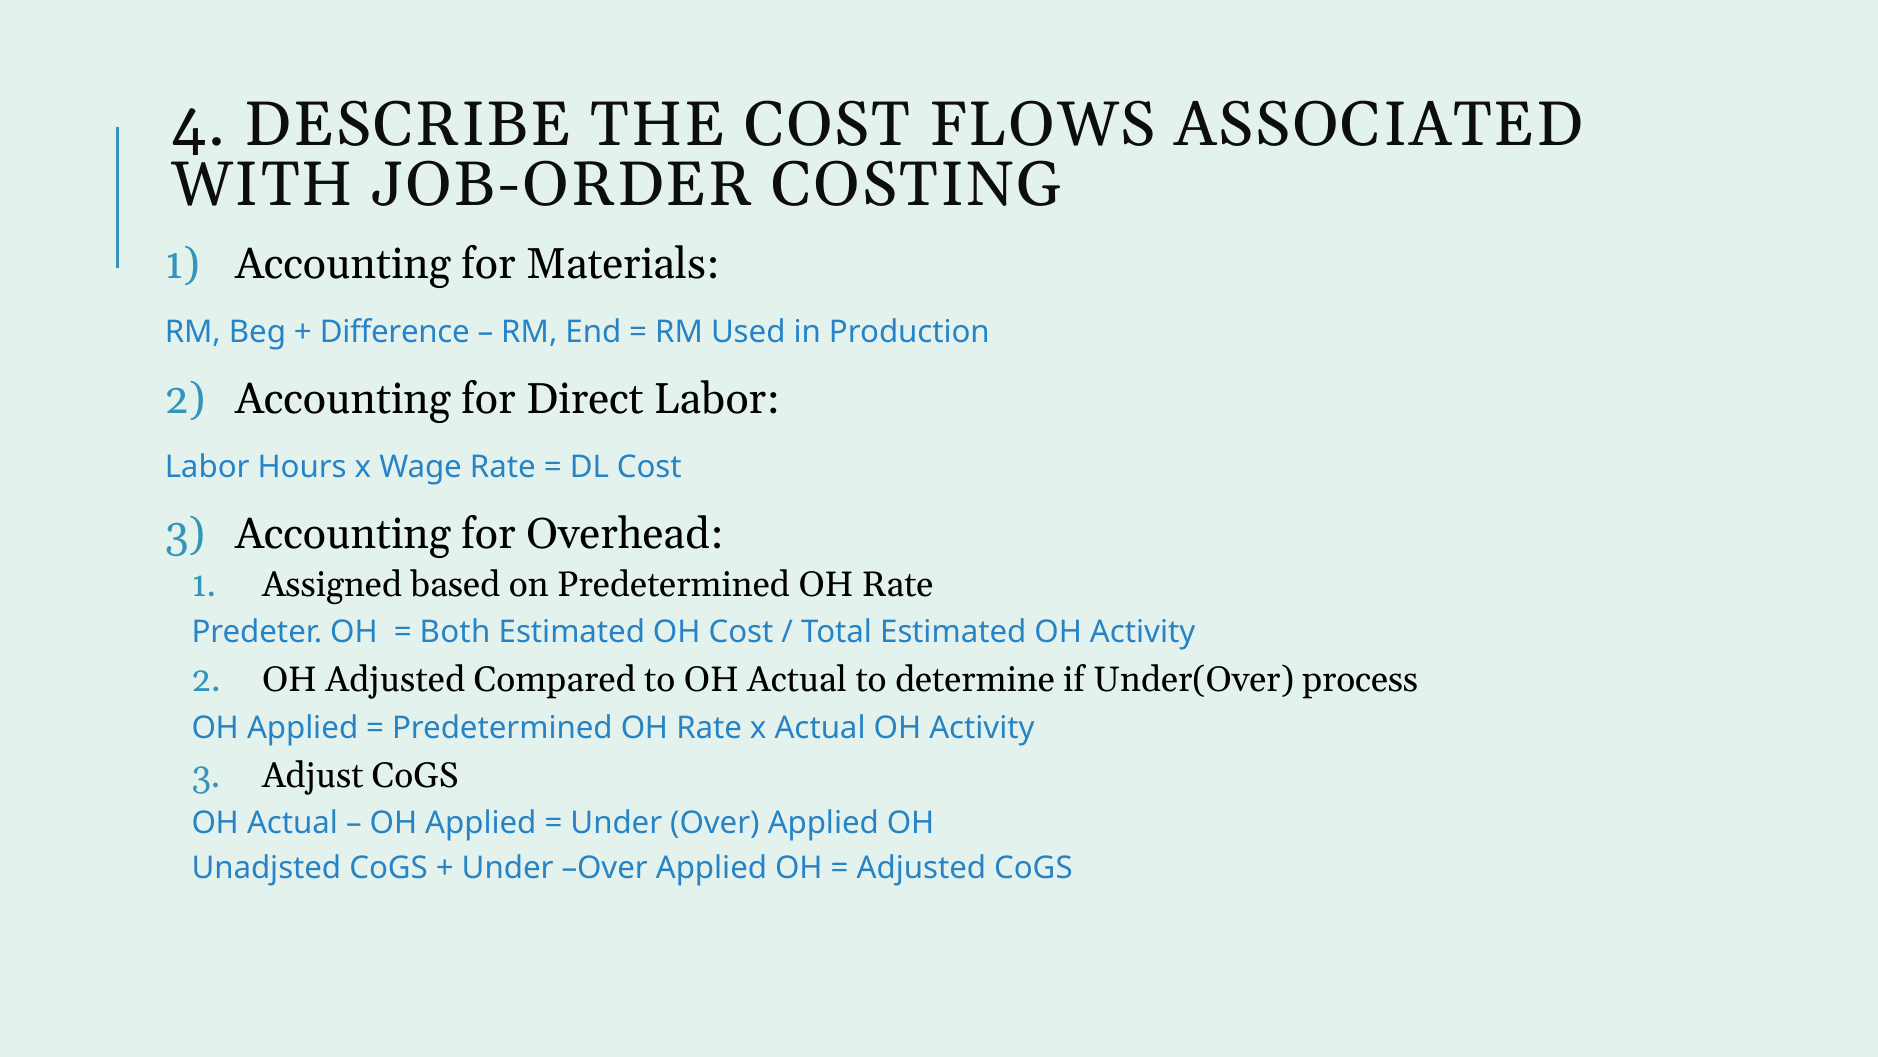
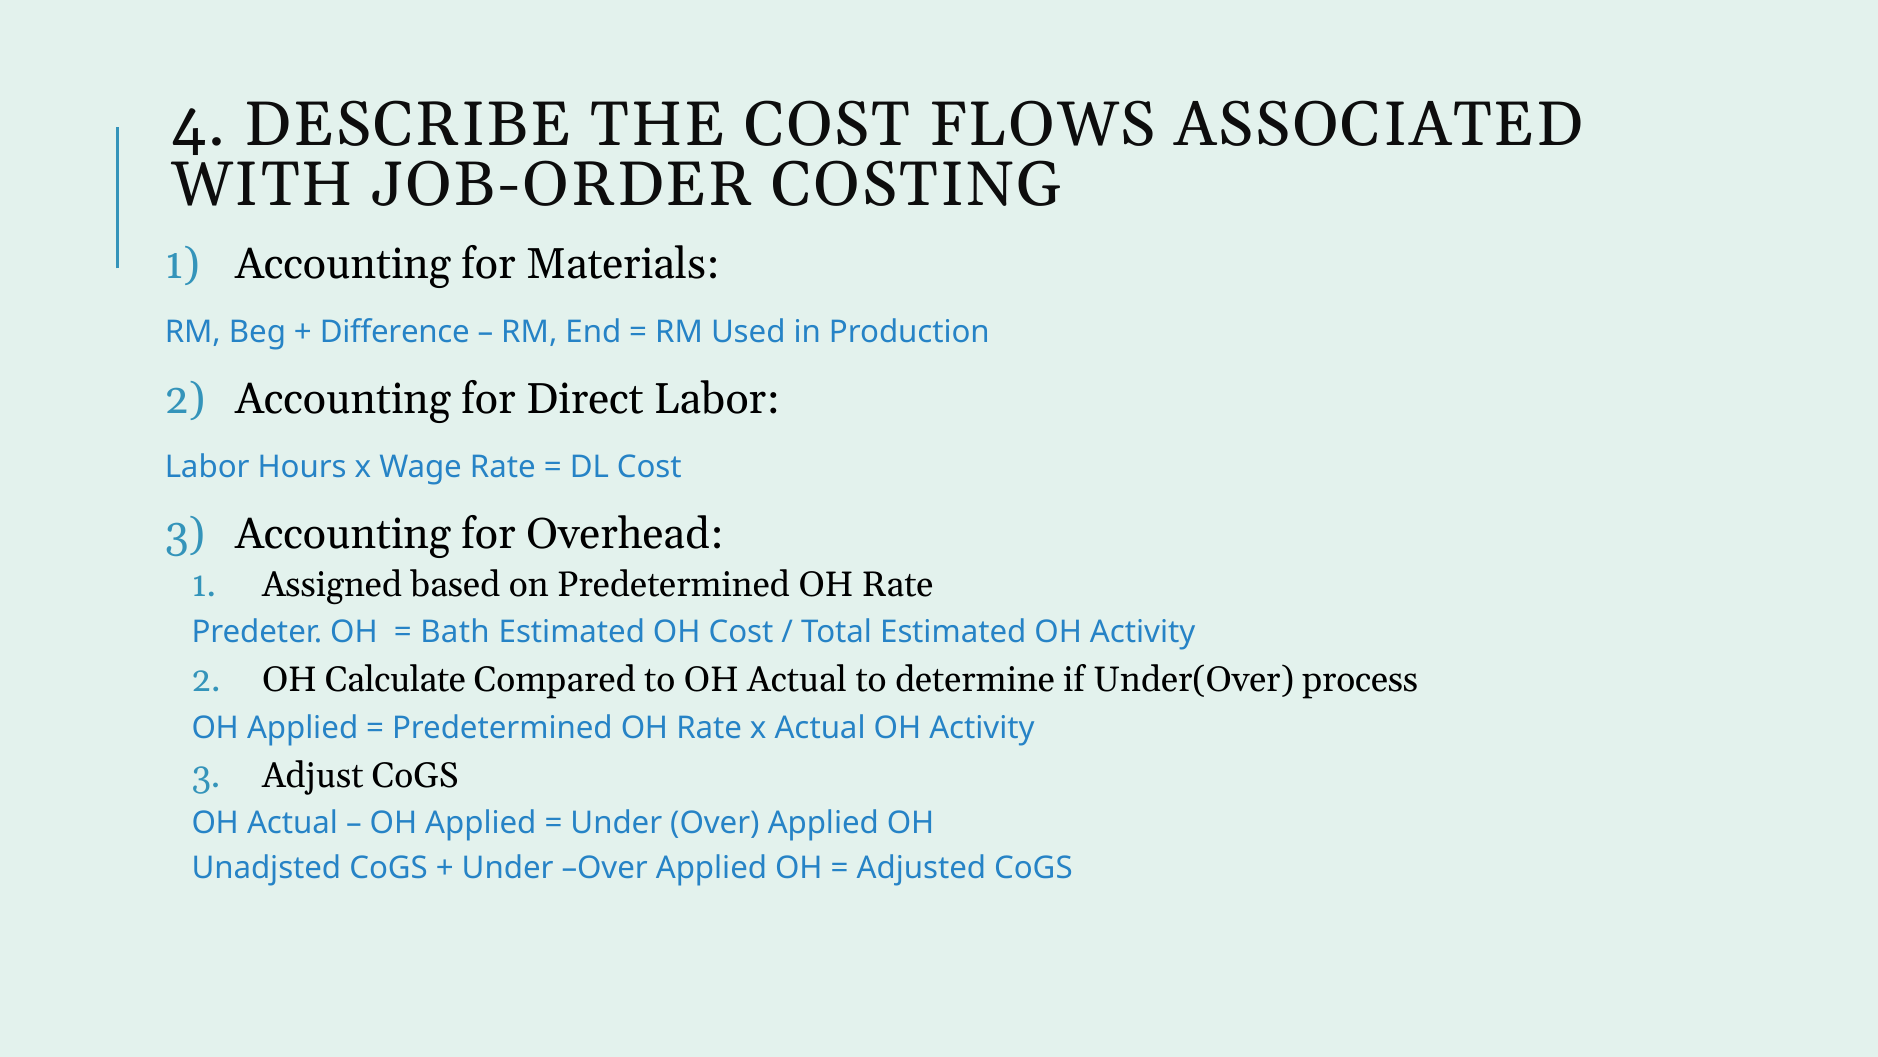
Both: Both -> Bath
OH Adjusted: Adjusted -> Calculate
